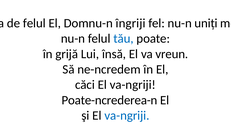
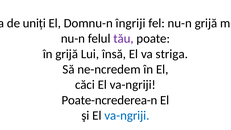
de felul: felul -> uniți
nu-n uniți: uniți -> grijă
tău colour: blue -> purple
vreun: vreun -> striga
